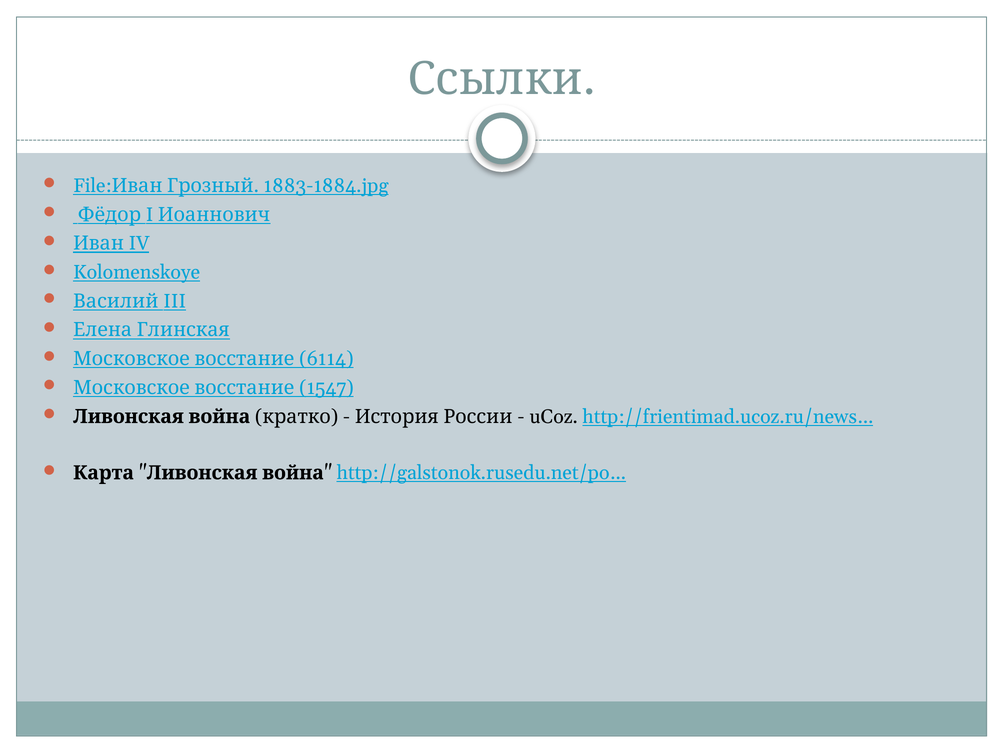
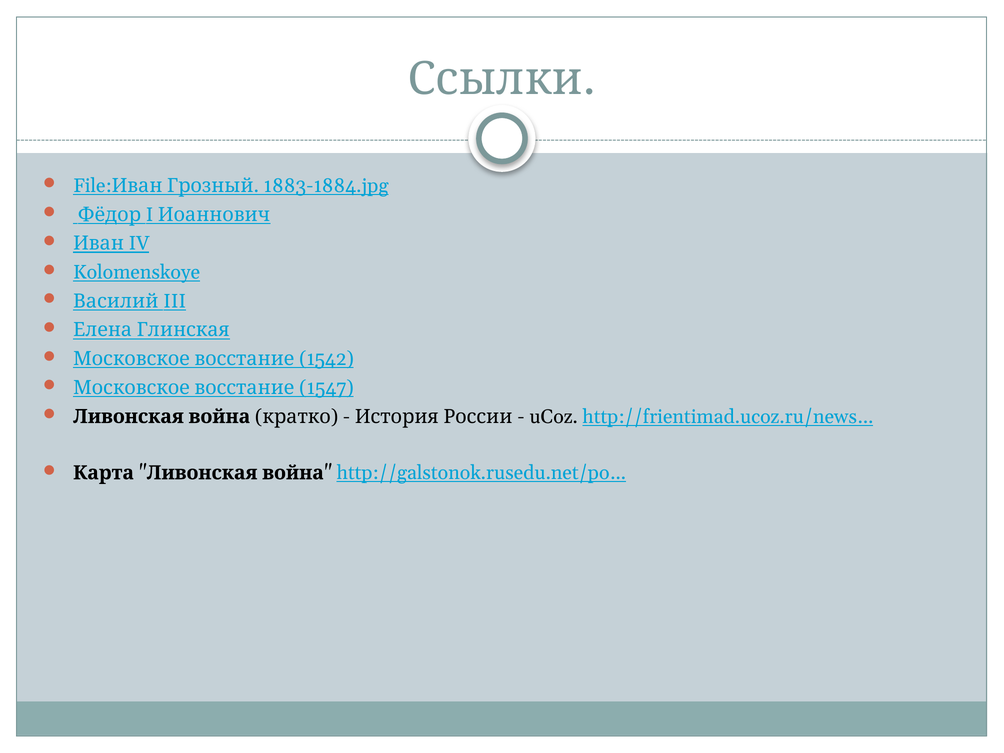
6114: 6114 -> 1542
